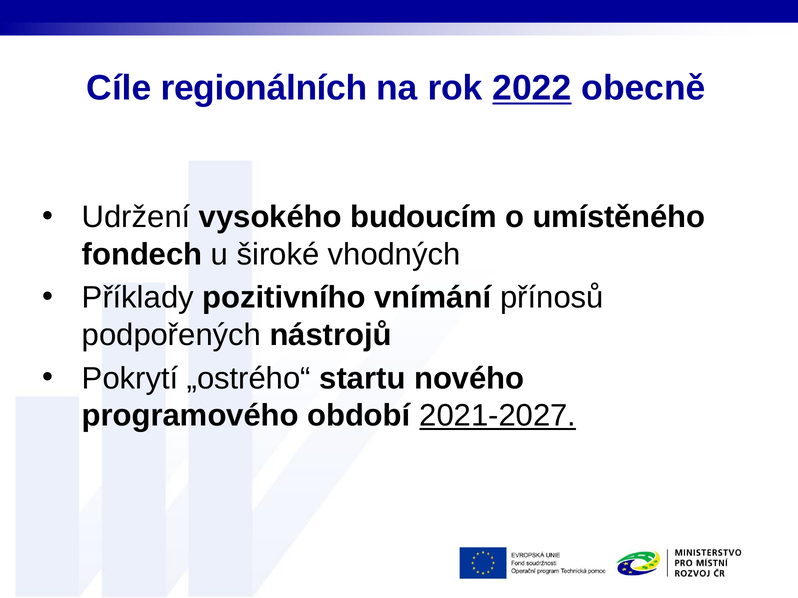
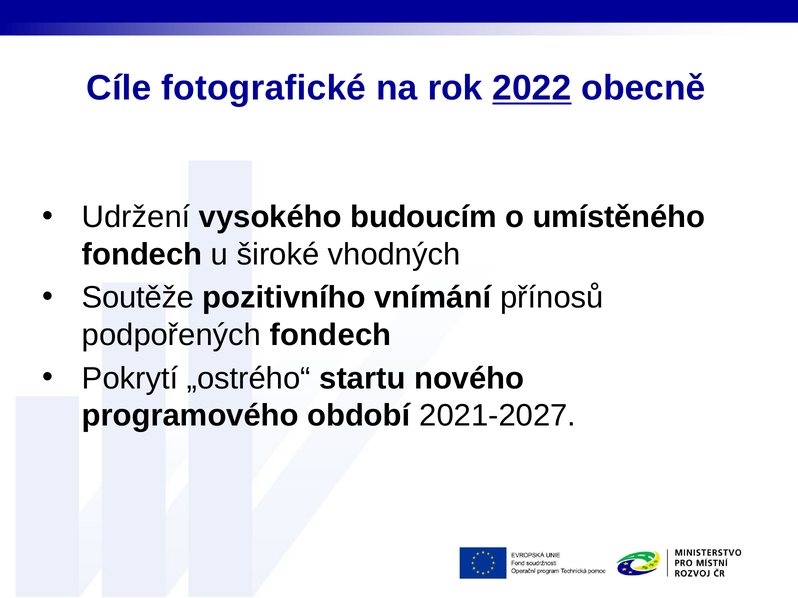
regionálních: regionálních -> fotografické
Příklady: Příklady -> Soutěže
podpořených nástrojů: nástrojů -> fondech
2021-2027 underline: present -> none
